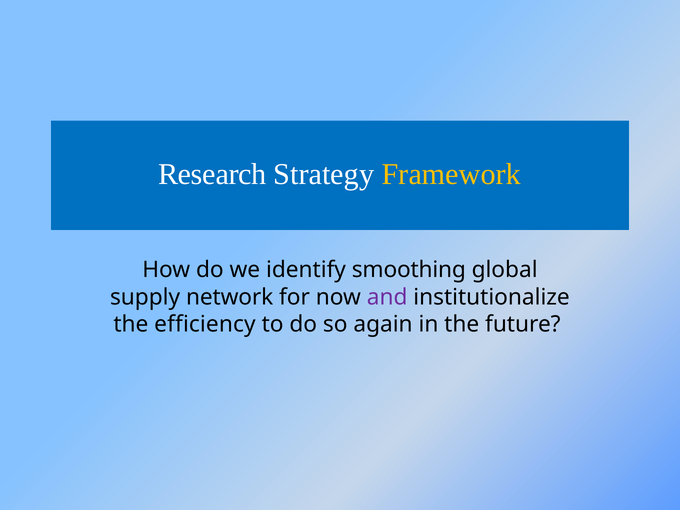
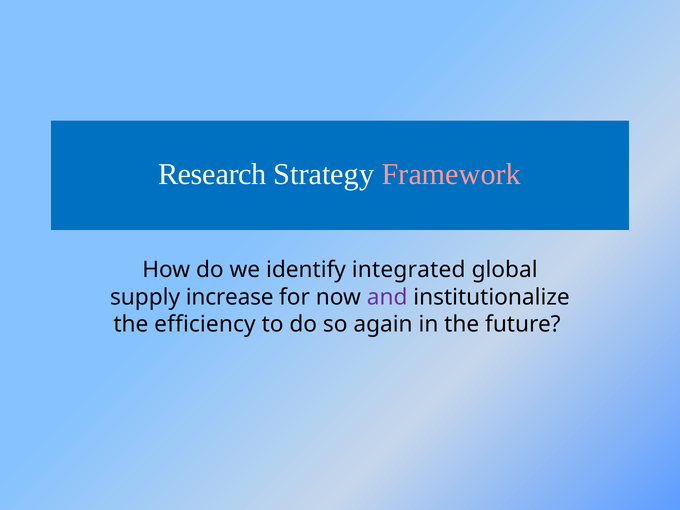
Framework colour: yellow -> pink
smoothing: smoothing -> integrated
network: network -> increase
